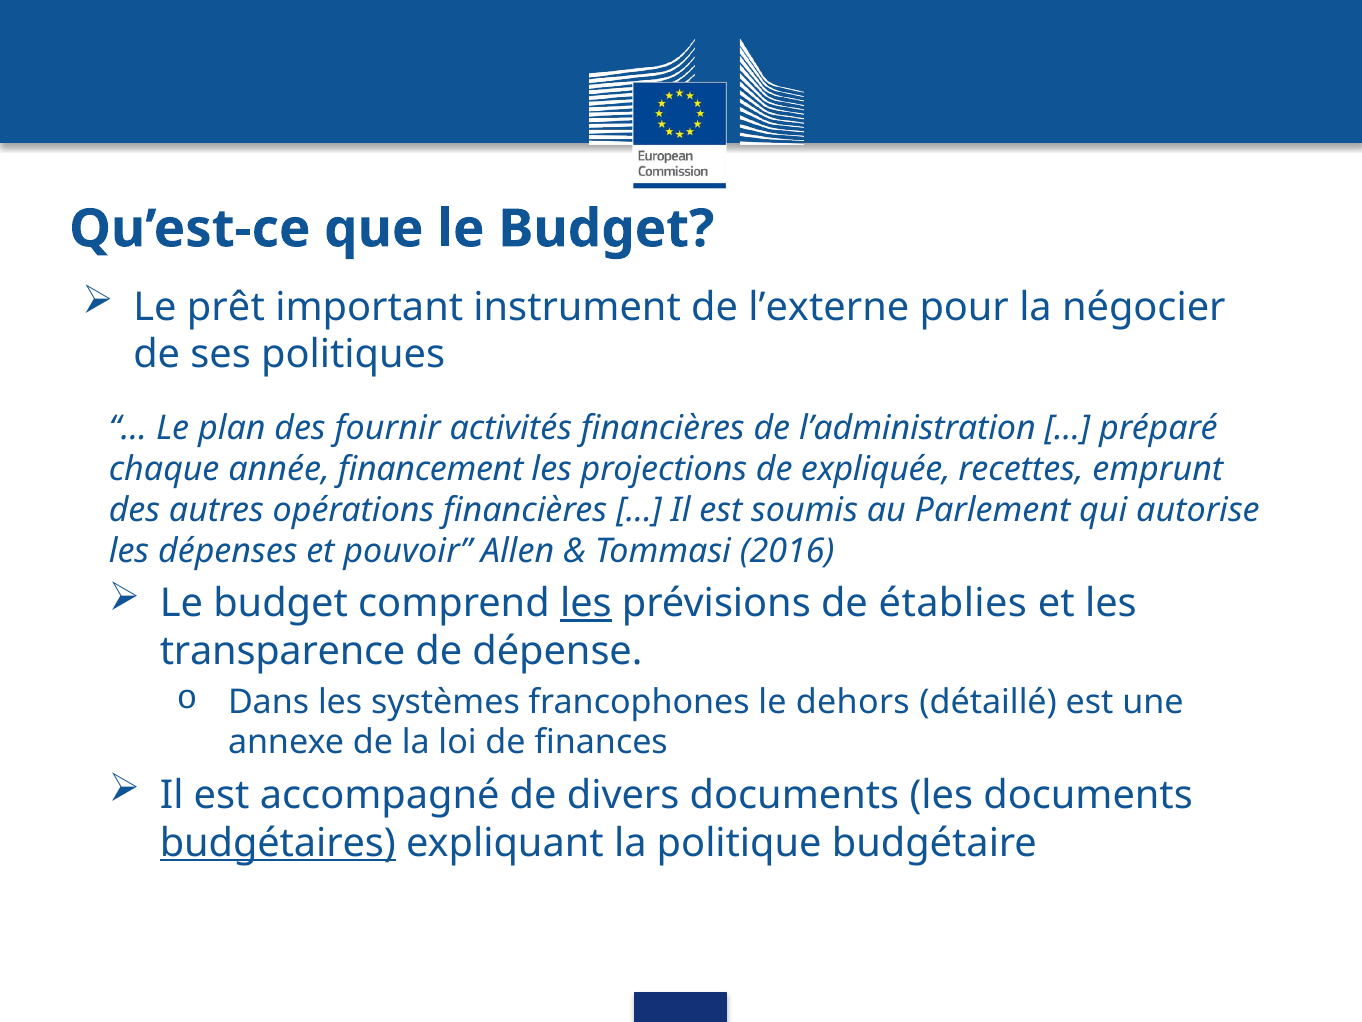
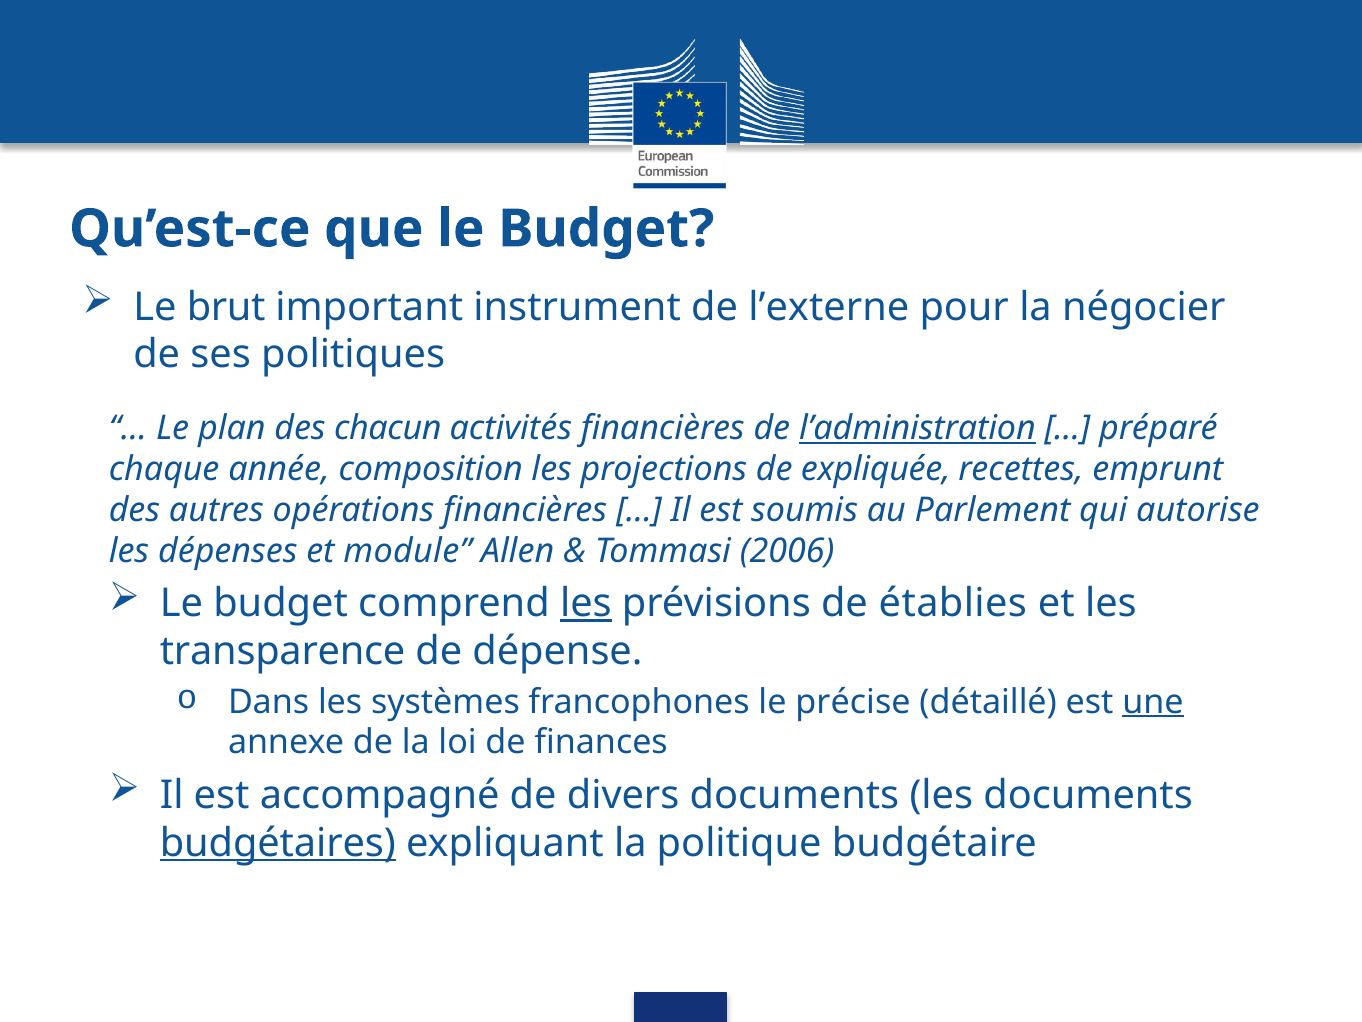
prêt: prêt -> brut
fournir: fournir -> chacun
l’administration underline: none -> present
financement: financement -> composition
pouvoir: pouvoir -> module
2016: 2016 -> 2006
dehors: dehors -> précise
une underline: none -> present
